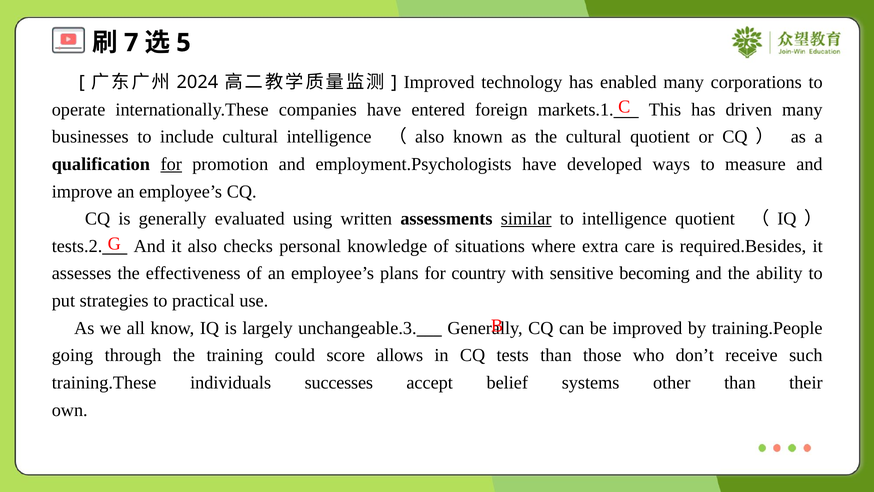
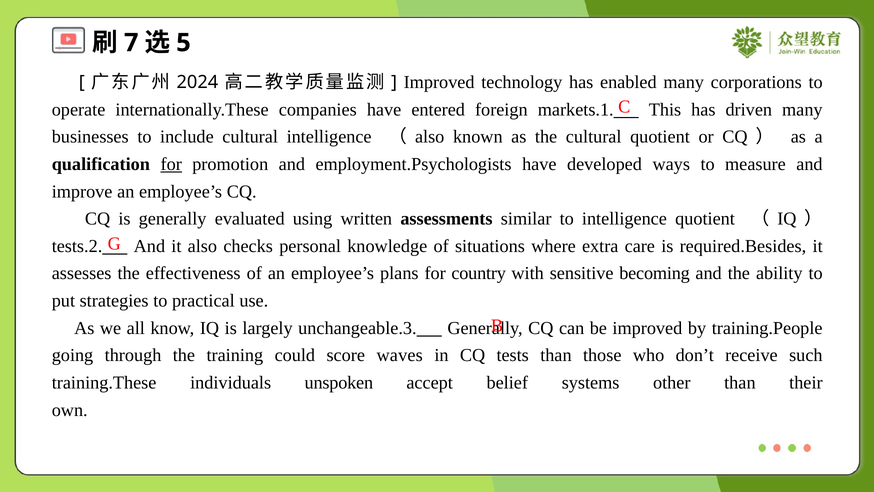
similar underline: present -> none
allows: allows -> waves
successes: successes -> unspoken
